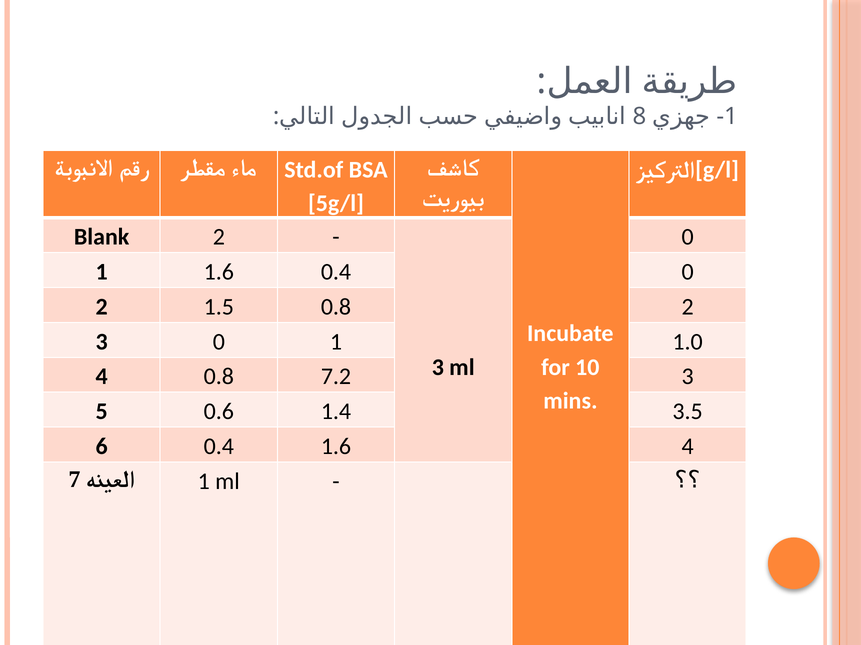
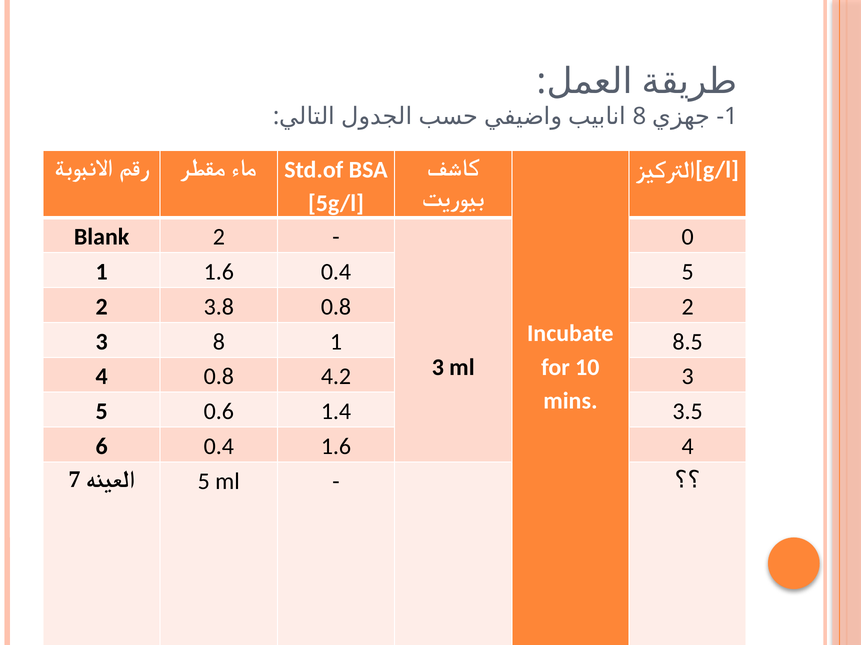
0.4 0: 0 -> 5
1.5: 1.5 -> 3.8
3 0: 0 -> 8
1.0: 1.0 -> 8.5
7.2: 7.2 -> 4.2
7 1: 1 -> 5
